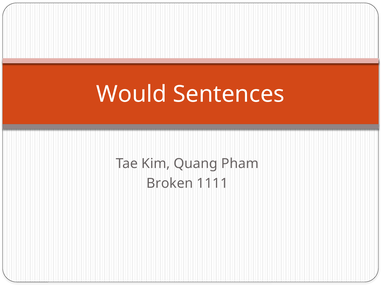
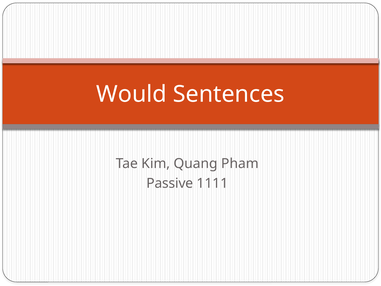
Broken: Broken -> Passive
